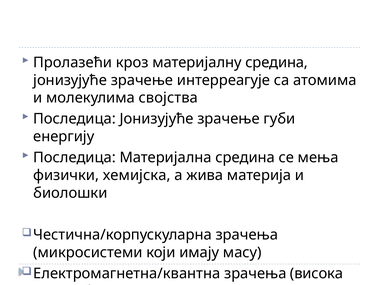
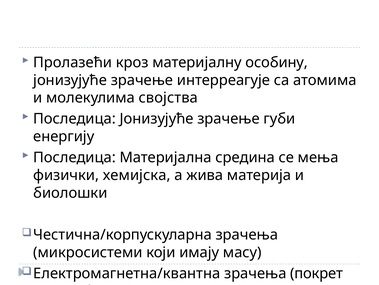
материјалну средина: средина -> особину
висока: висока -> покрет
